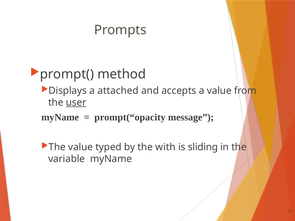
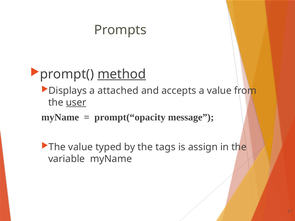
method underline: none -> present
with: with -> tags
sliding: sliding -> assign
